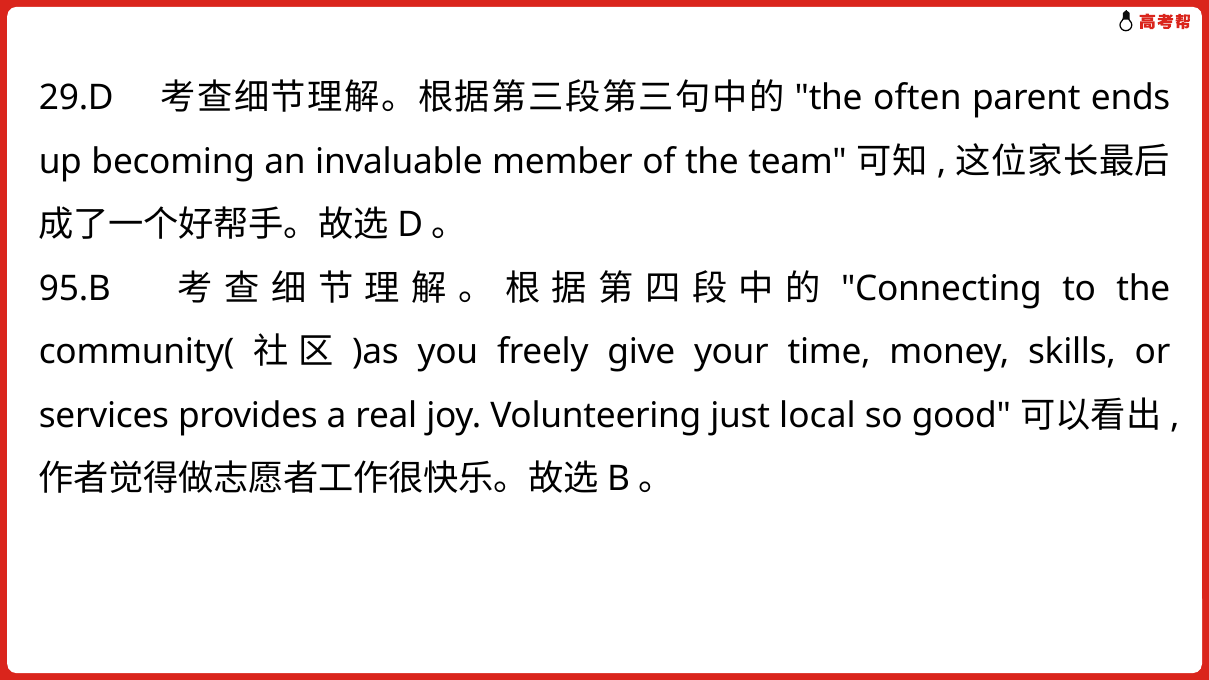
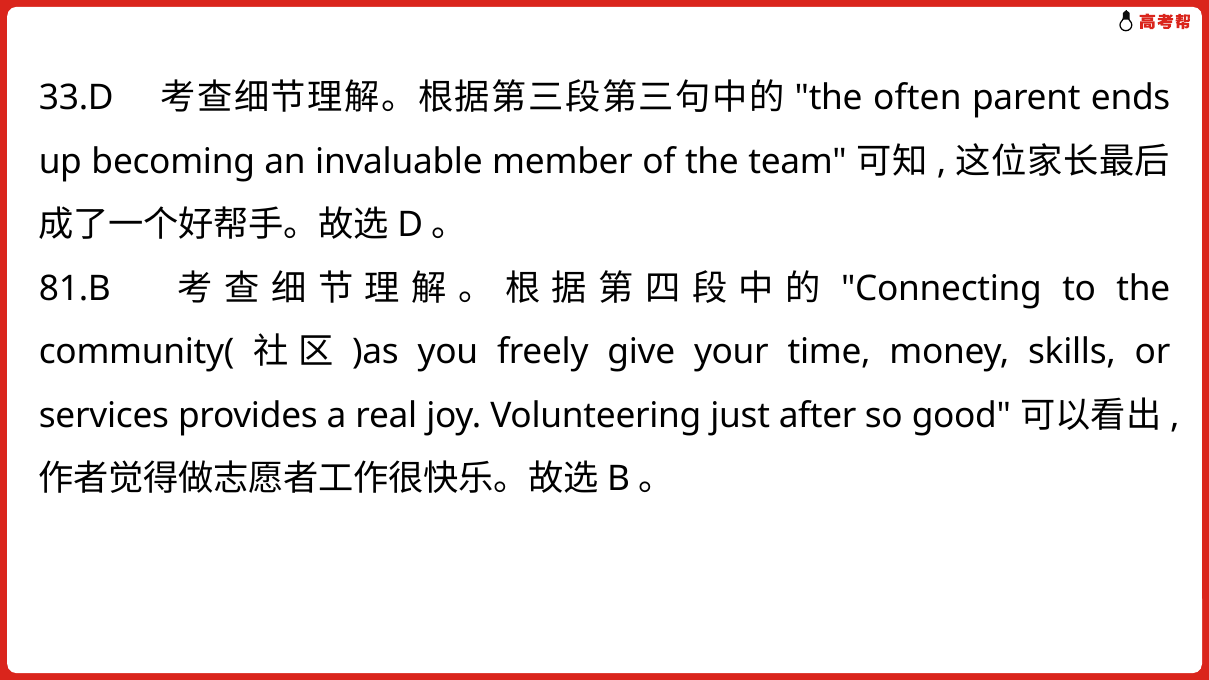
29.D: 29.D -> 33.D
95.B: 95.B -> 81.B
local: local -> after
